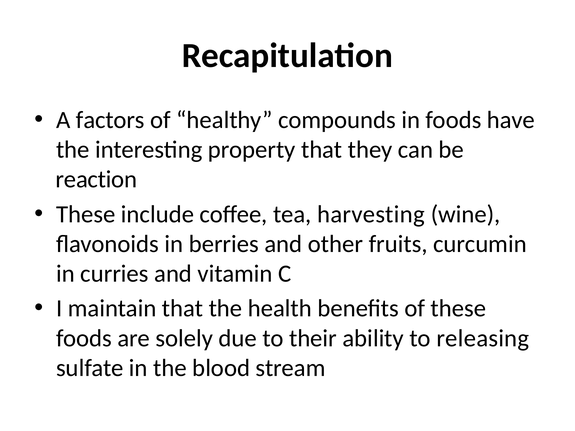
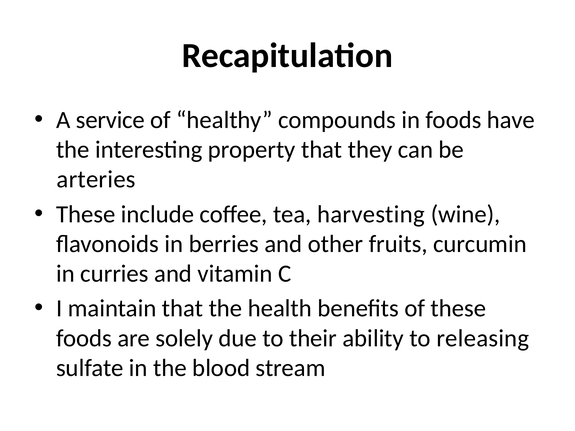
factors: factors -> service
reaction: reaction -> arteries
